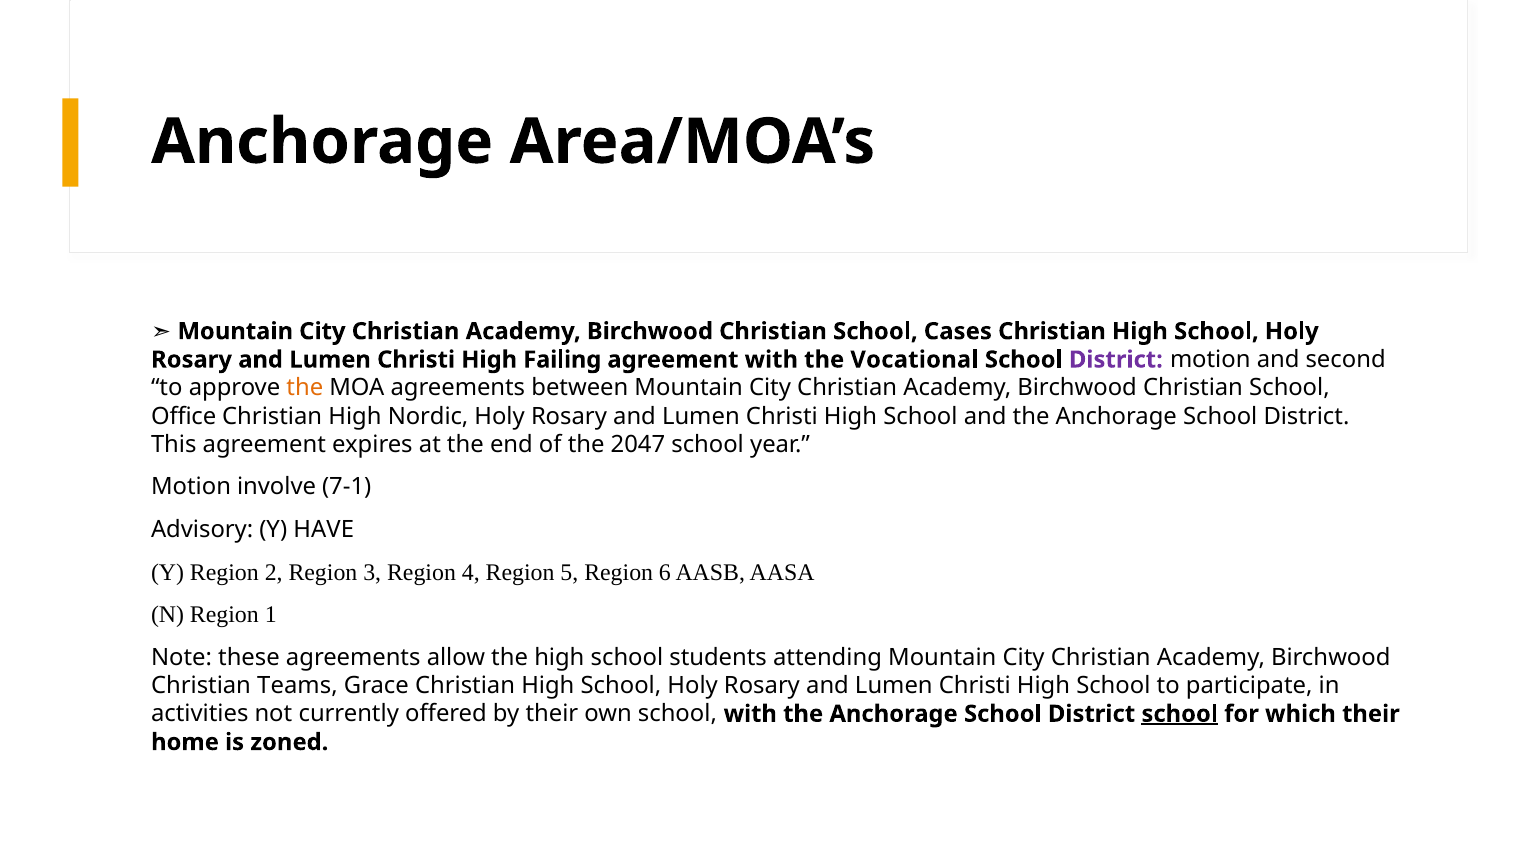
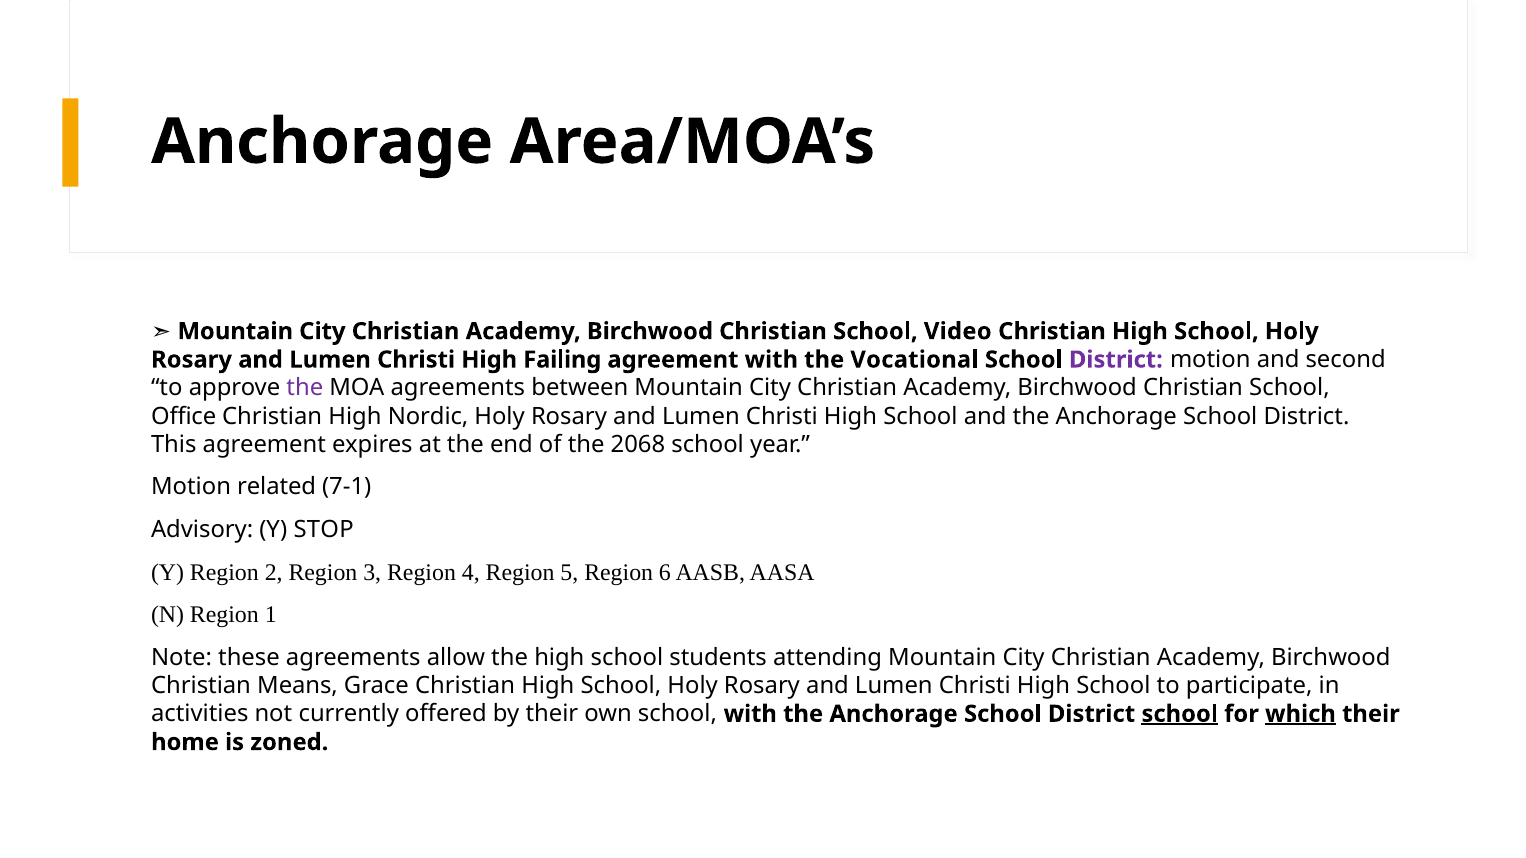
Cases: Cases -> Video
the at (305, 388) colour: orange -> purple
2047: 2047 -> 2068
involve: involve -> related
HAVE: HAVE -> STOP
Teams: Teams -> Means
which underline: none -> present
